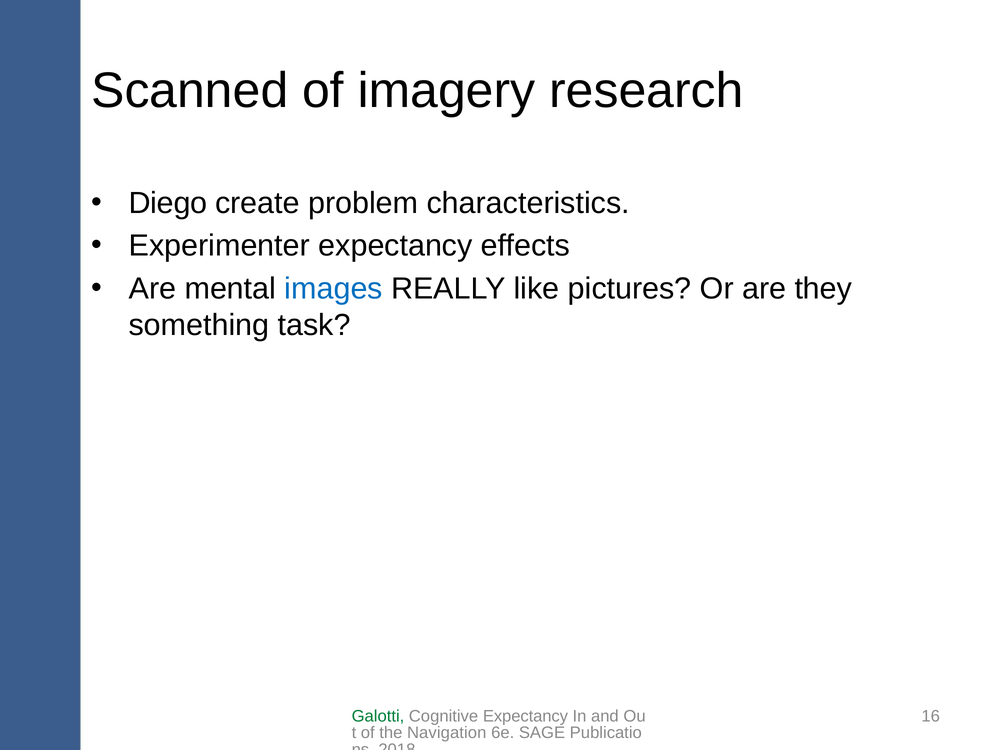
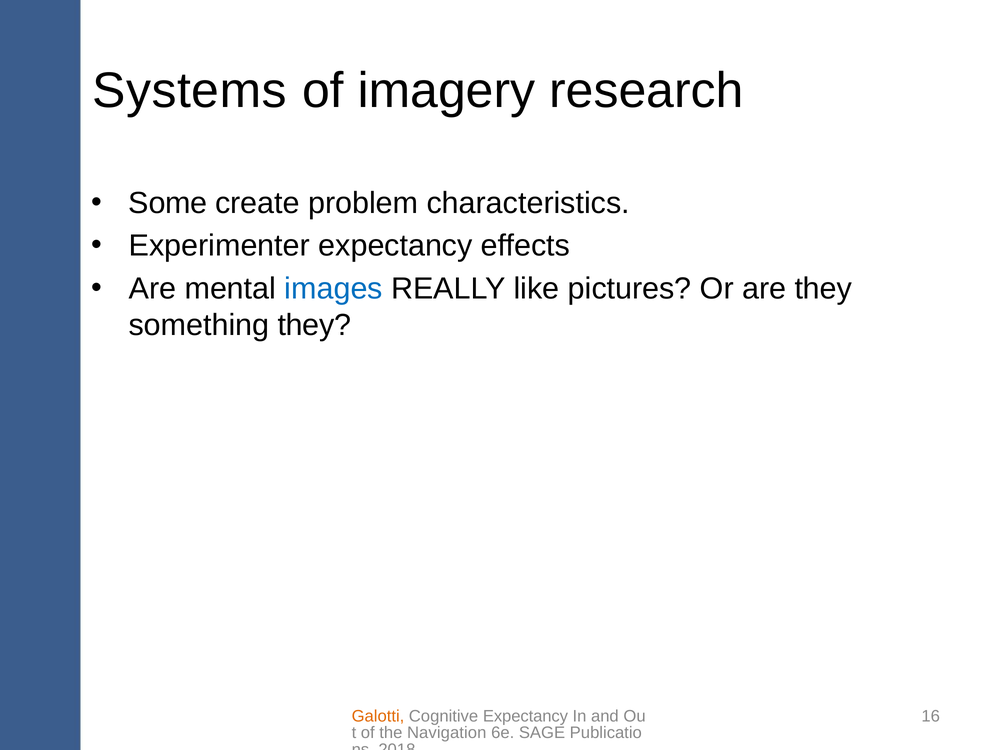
Scanned: Scanned -> Systems
Diego: Diego -> Some
something task: task -> they
Galotti colour: green -> orange
